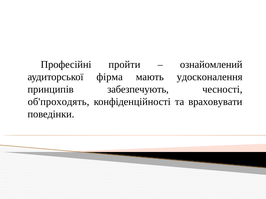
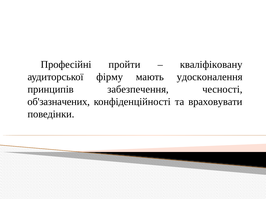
ознайомлений: ознайомлений -> кваліфіковану
фірма: фірма -> фірму
забезпечують: забезпечують -> забезпечення
об'проходять: об'проходять -> об'зазначених
